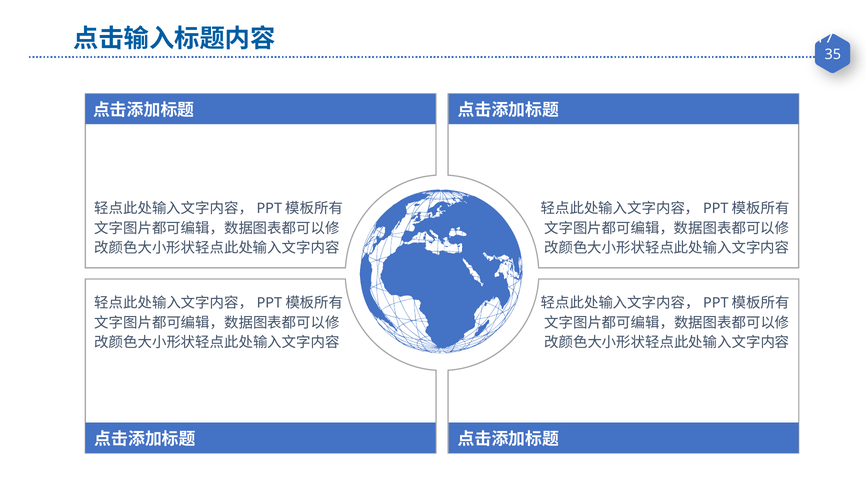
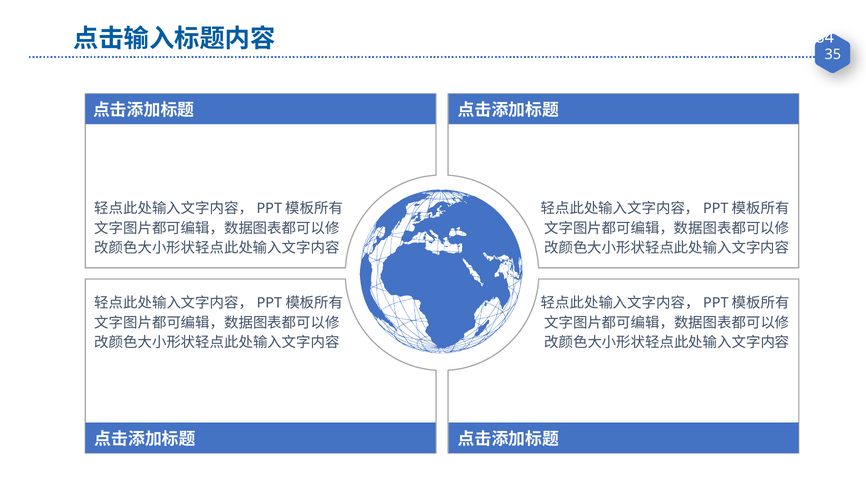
17: 17 -> 84
